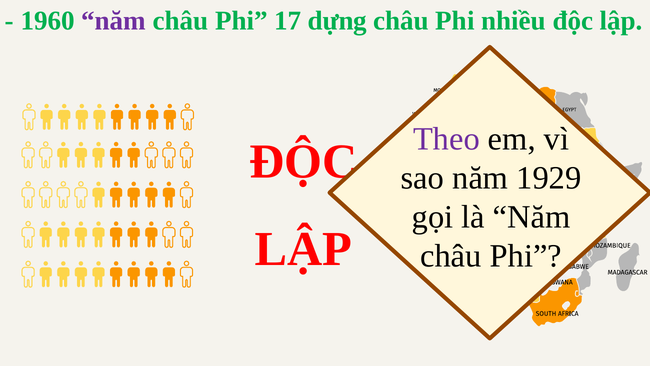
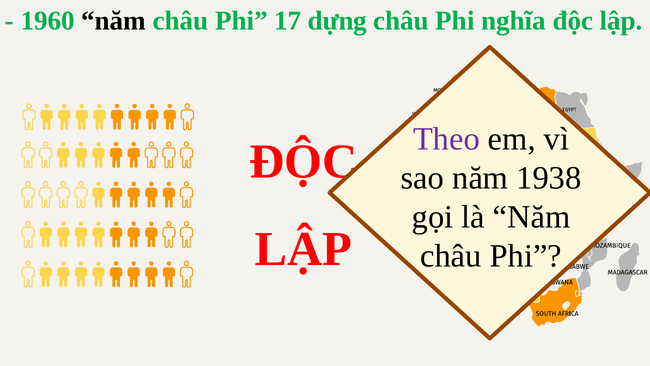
năm at (114, 21) colour: purple -> black
nhiều: nhiều -> nghĩa
1929: 1929 -> 1938
